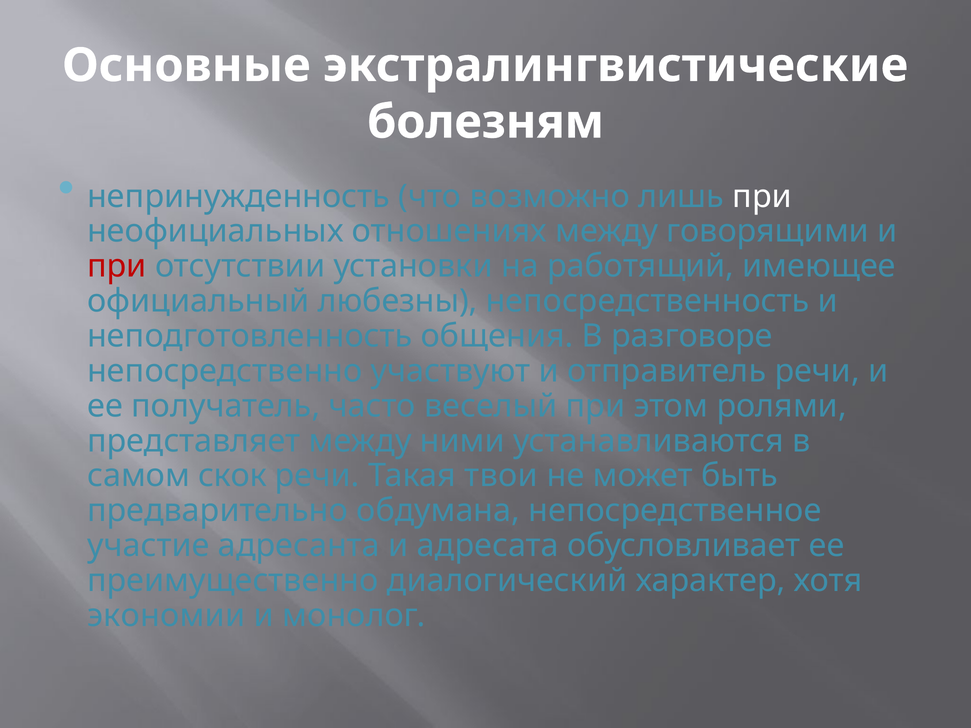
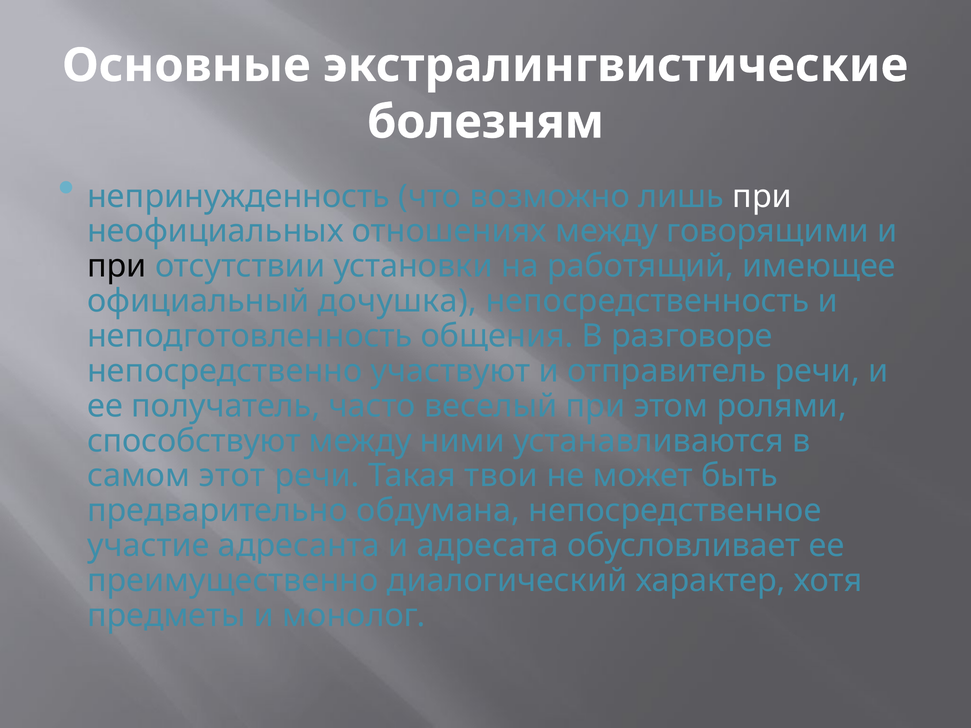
при at (117, 266) colour: red -> black
любезны: любезны -> дочушка
представляет: представляет -> способствуют
скок: скок -> этот
экономии: экономии -> предметы
